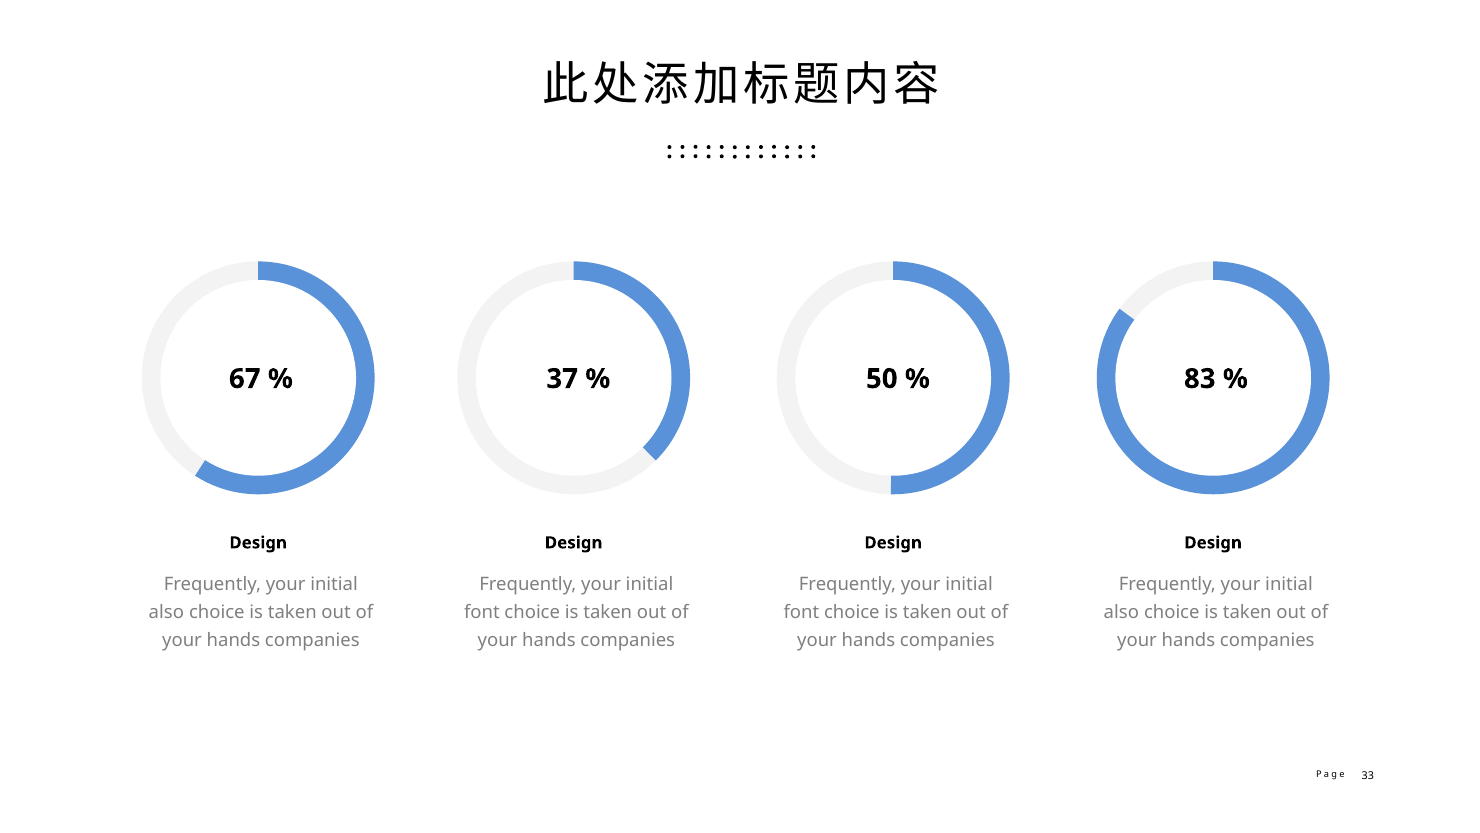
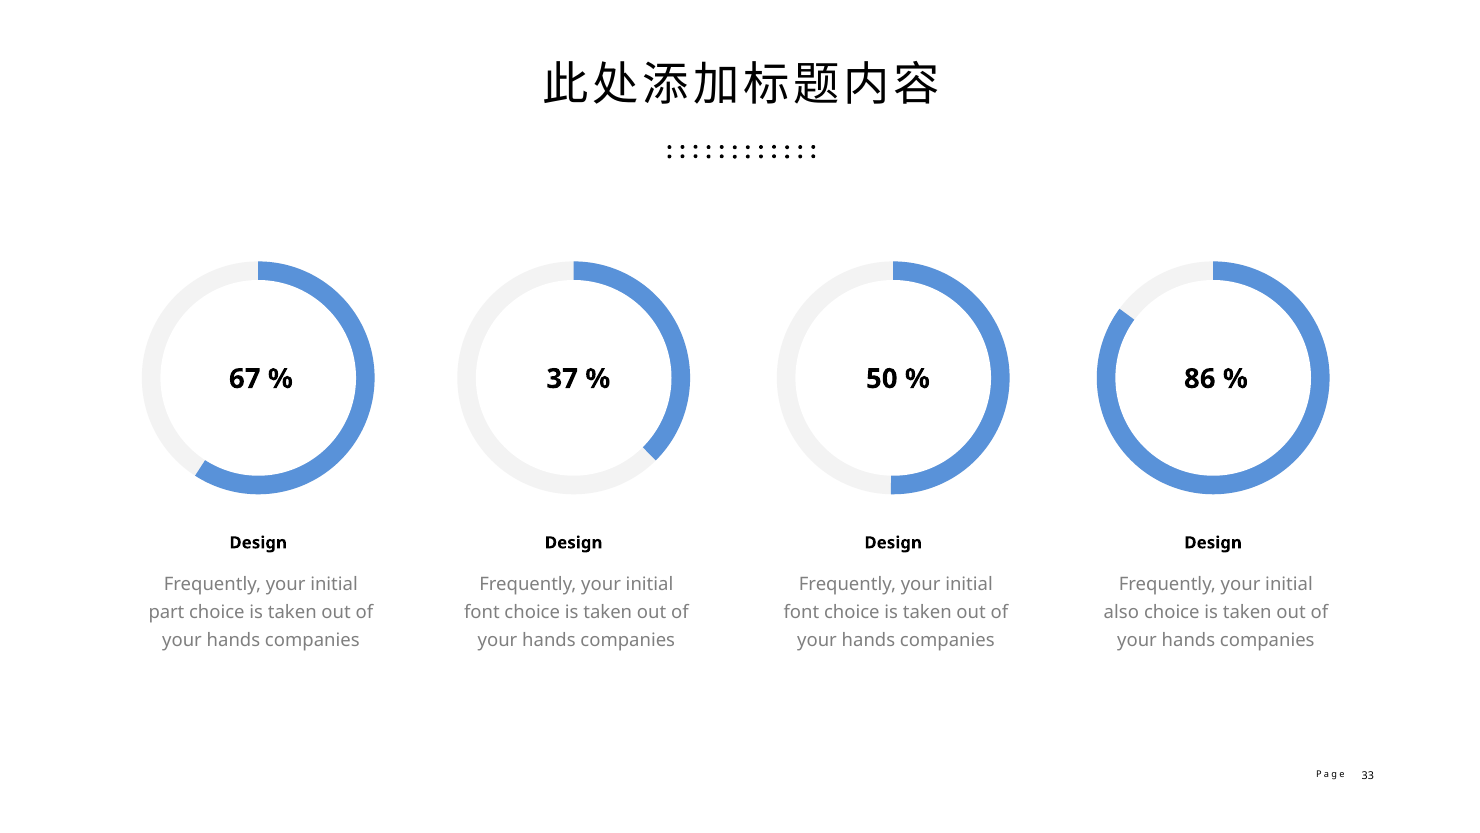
83: 83 -> 86
also at (166, 612): also -> part
